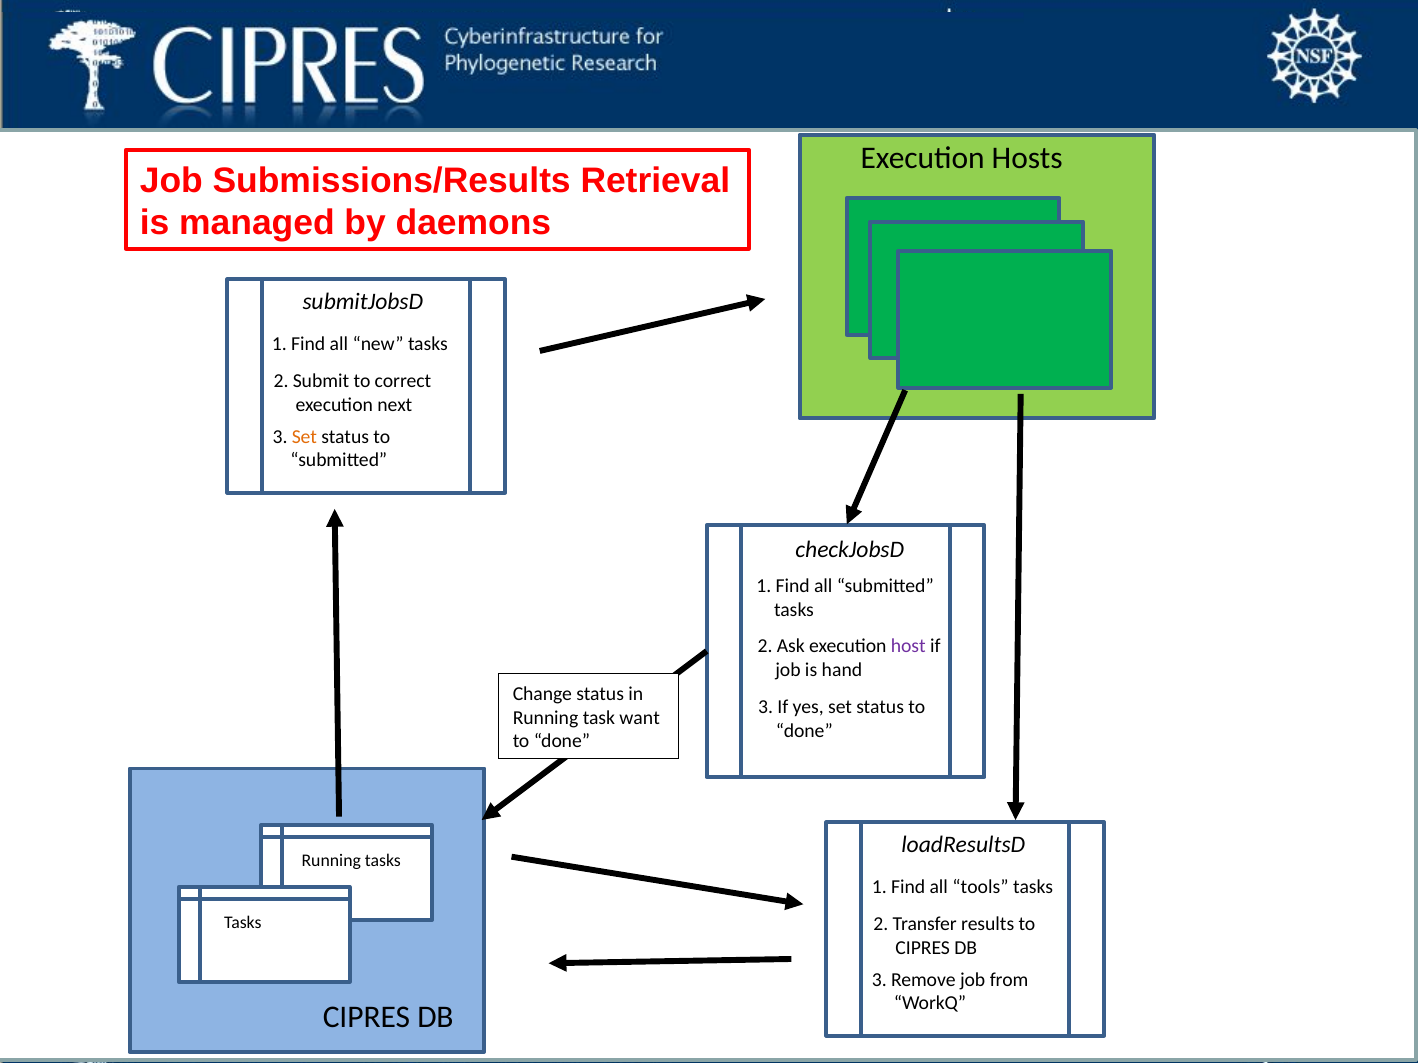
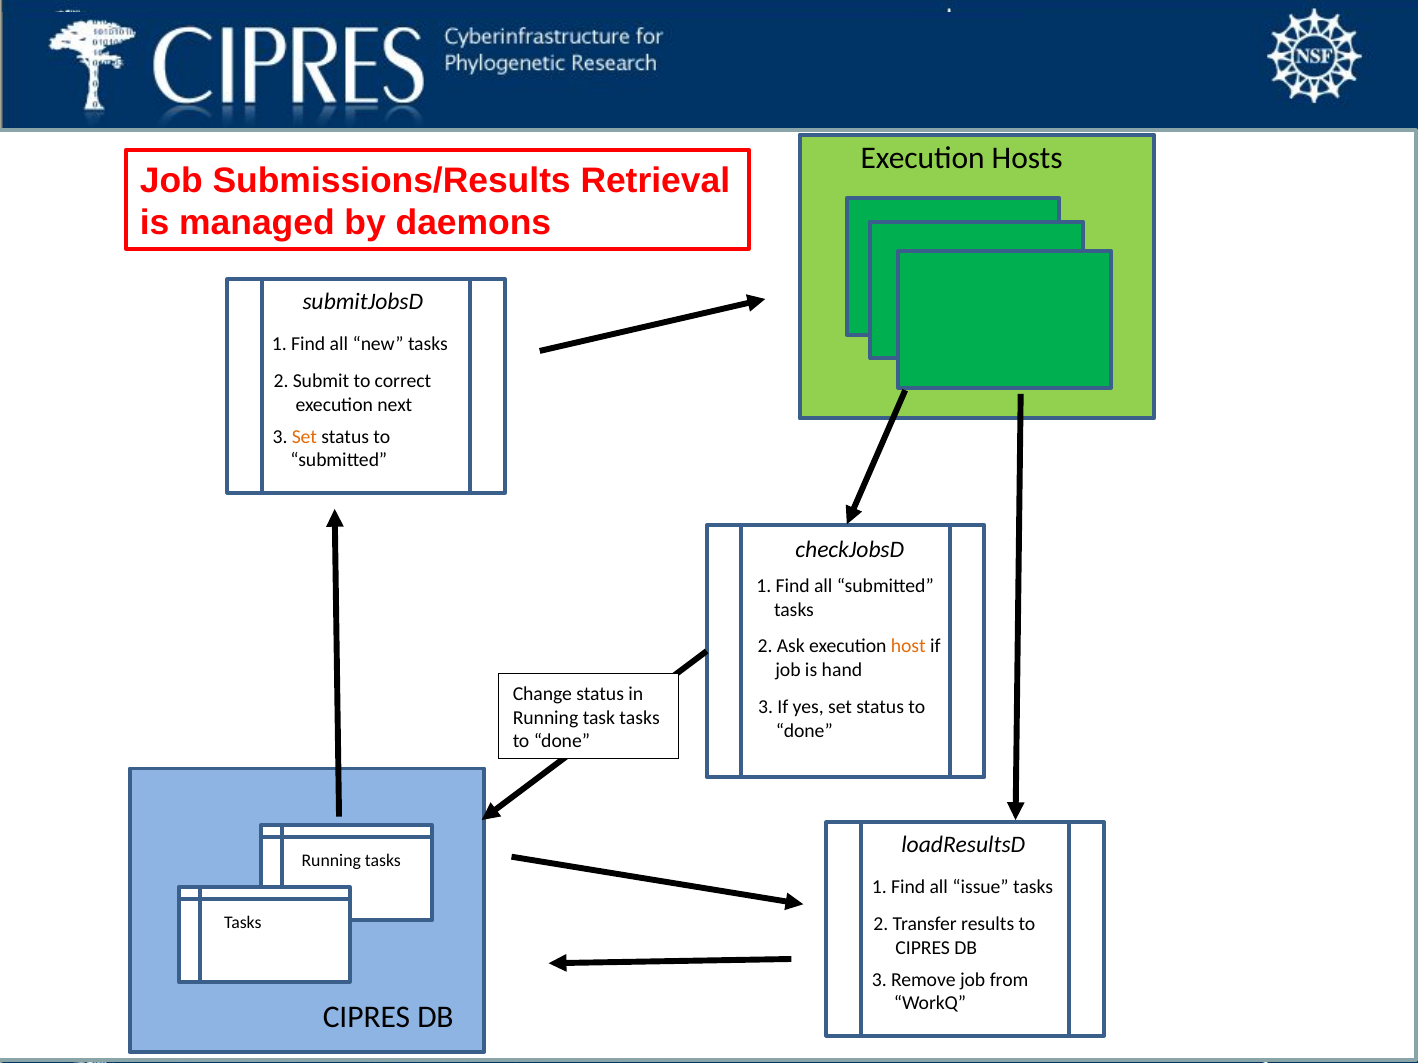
host colour: purple -> orange
task want: want -> tasks
tools: tools -> issue
